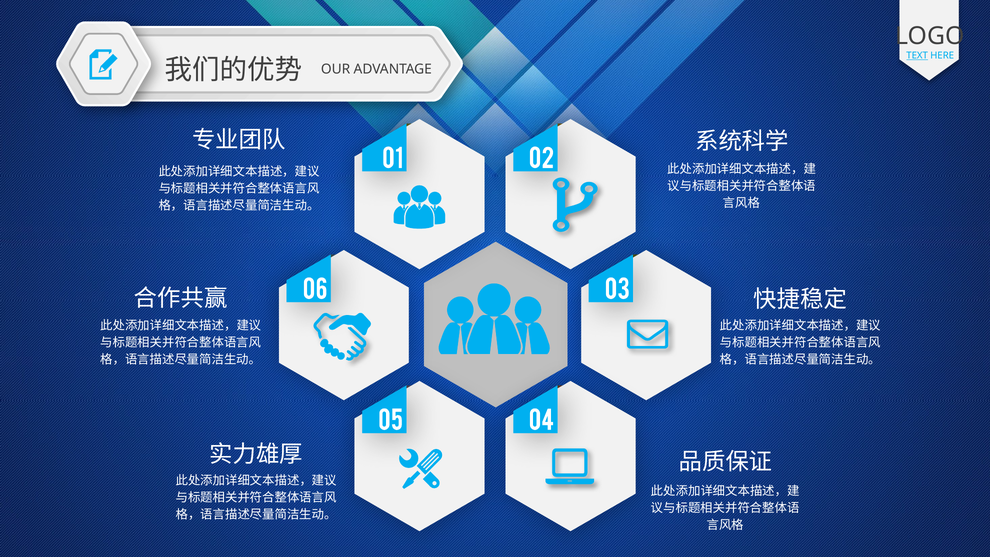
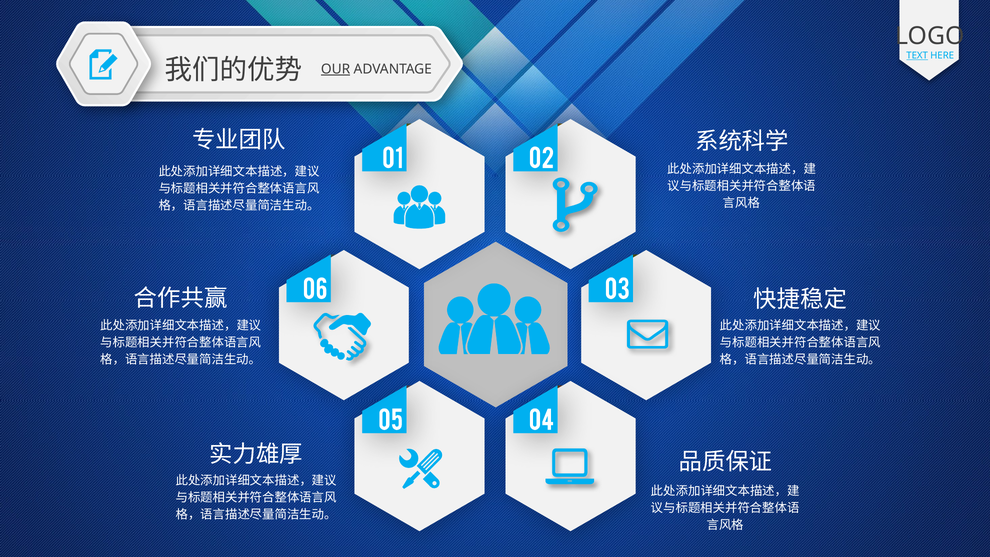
OUR underline: none -> present
